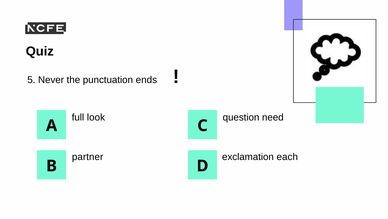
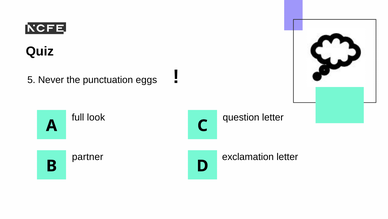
ends: ends -> eggs
question need: need -> letter
exclamation each: each -> letter
